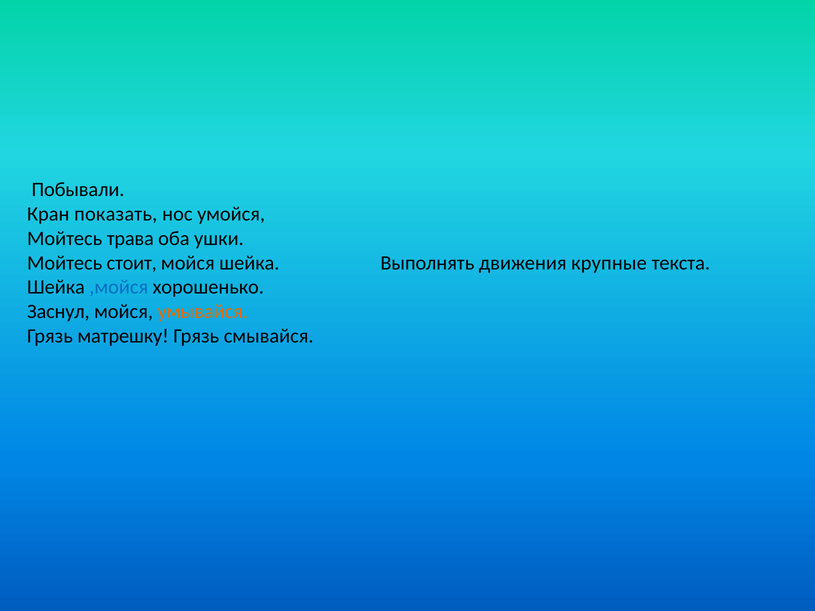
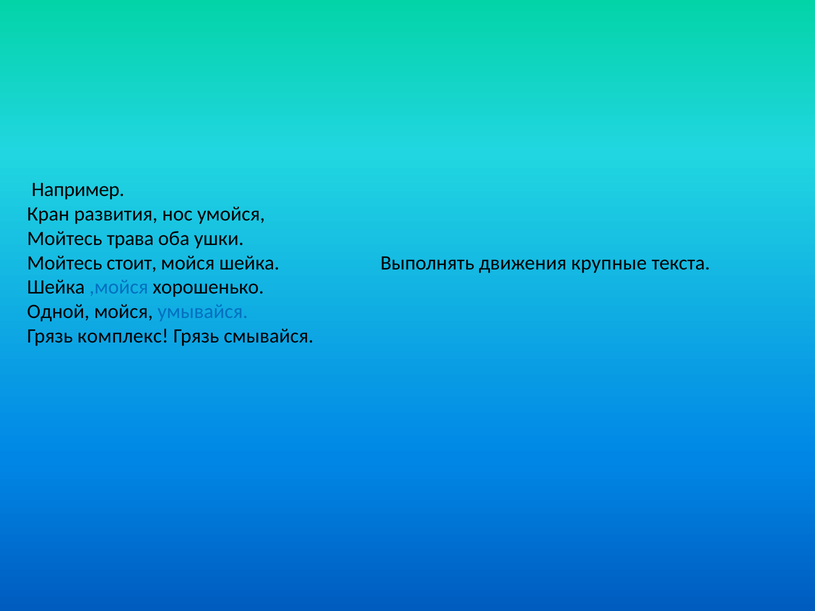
Побывали: Побывали -> Например
показать: показать -> развития
Заснул: Заснул -> Одной
умывайся colour: orange -> blue
матрешку: матрешку -> комплекс
